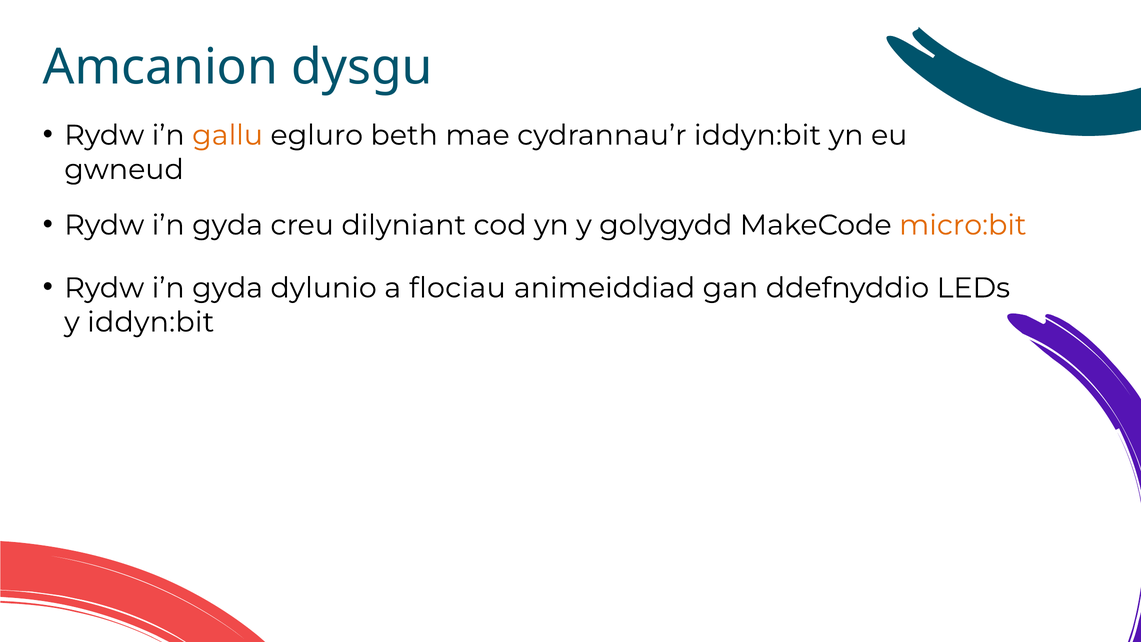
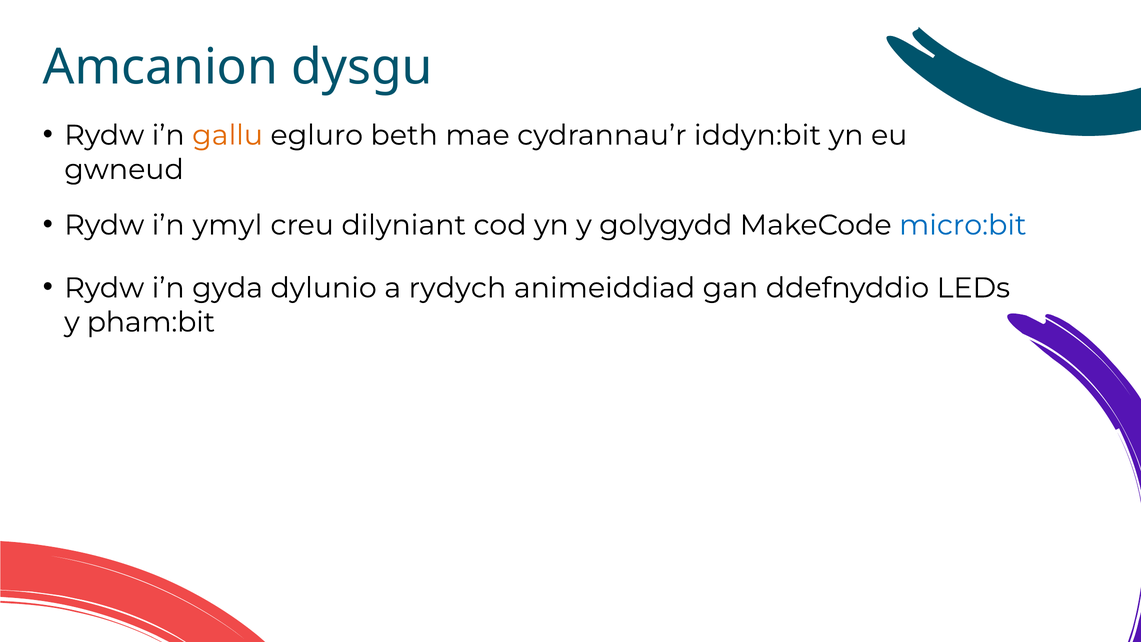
gyda at (228, 225): gyda -> ymyl
micro:bit colour: orange -> blue
flociau: flociau -> rydych
y iddyn:bit: iddyn:bit -> pham:bit
